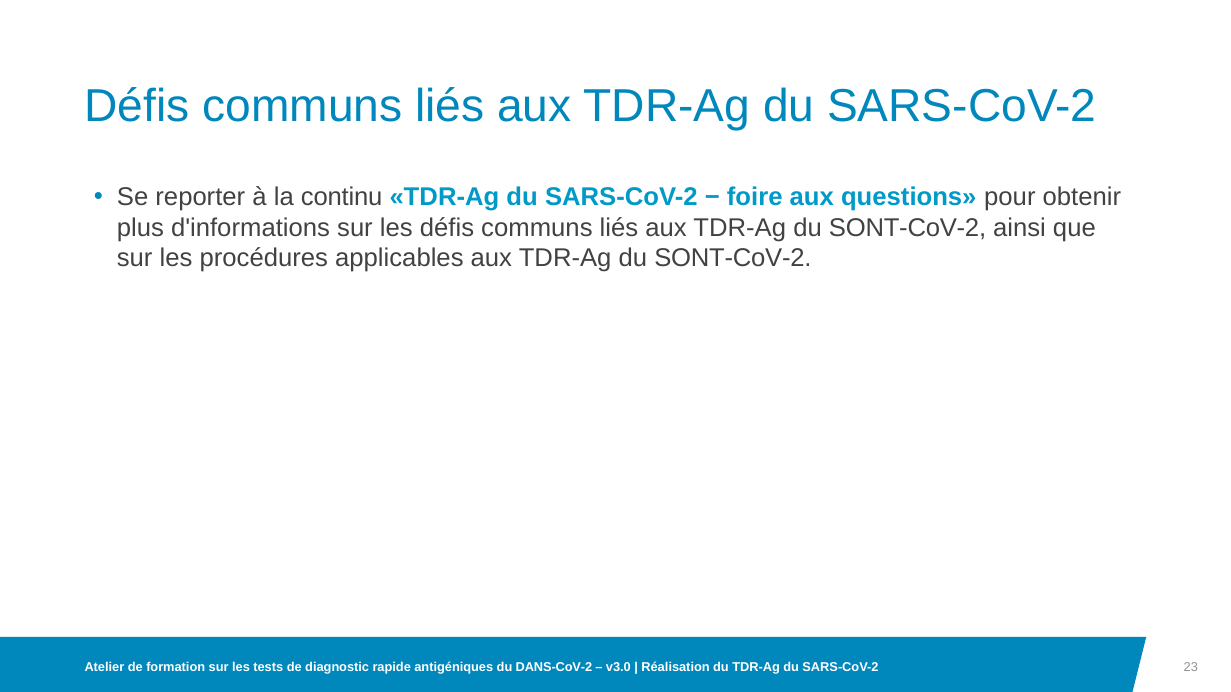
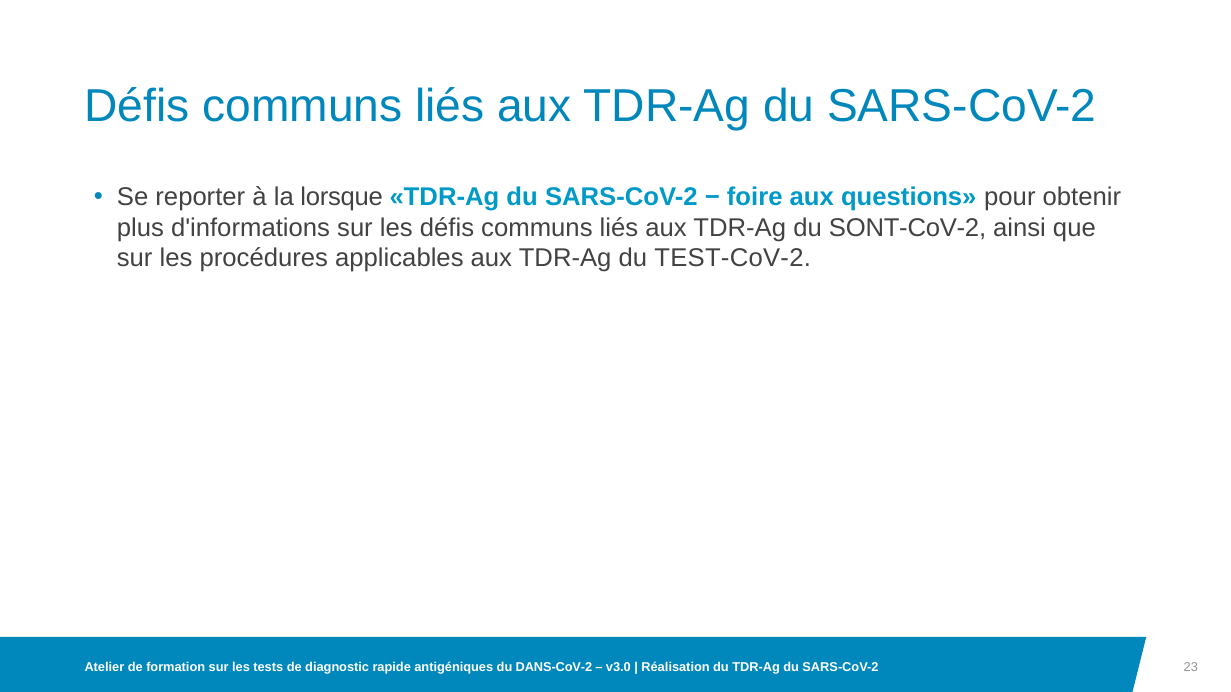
continu: continu -> lorsque
SONT-CoV-2 at (733, 259): SONT-CoV-2 -> TEST-CoV-2
